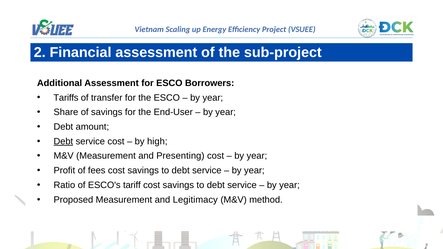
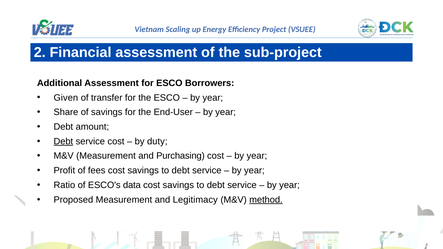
Tariffs: Tariffs -> Given
high: high -> duty
Presenting: Presenting -> Purchasing
tariff: tariff -> data
method underline: none -> present
